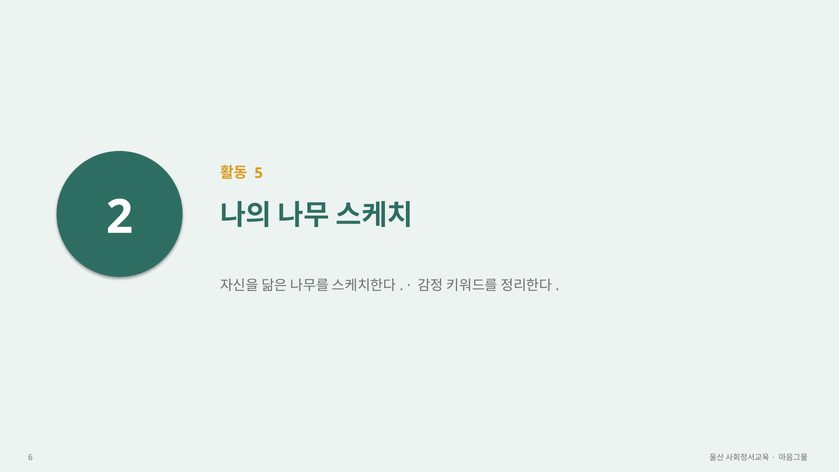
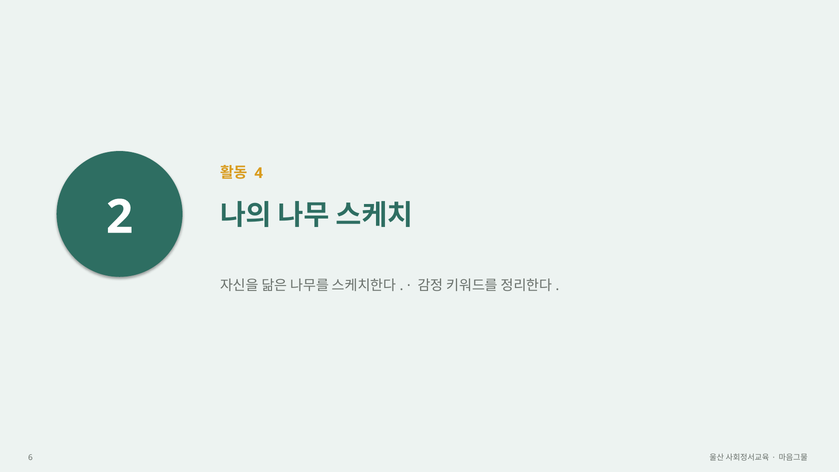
5: 5 -> 4
